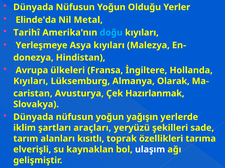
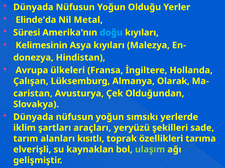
Tarihî: Tarihî -> Süresi
Yerleşmeye: Yerleşmeye -> Kelimesinin
Kıyıları at (31, 81): Kıyıları -> Çalışan
Hazırlanmak: Hazırlanmak -> Olduğundan
yağışın: yağışın -> sımsıkı
ulaşım colour: white -> light green
